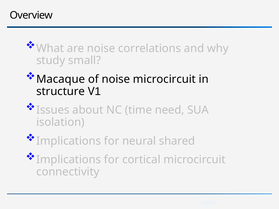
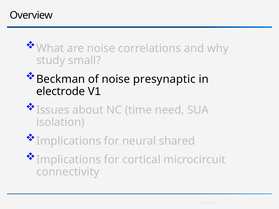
Macaque: Macaque -> Beckman
noise microcircuit: microcircuit -> presynaptic
structure: structure -> electrode
